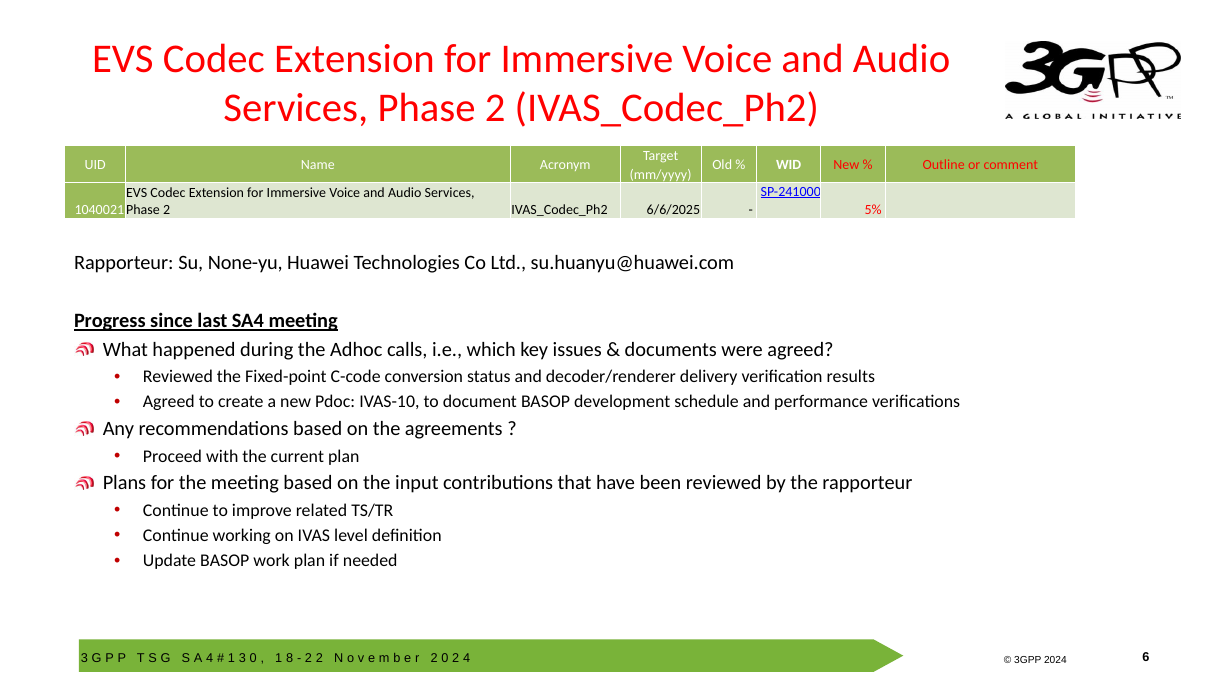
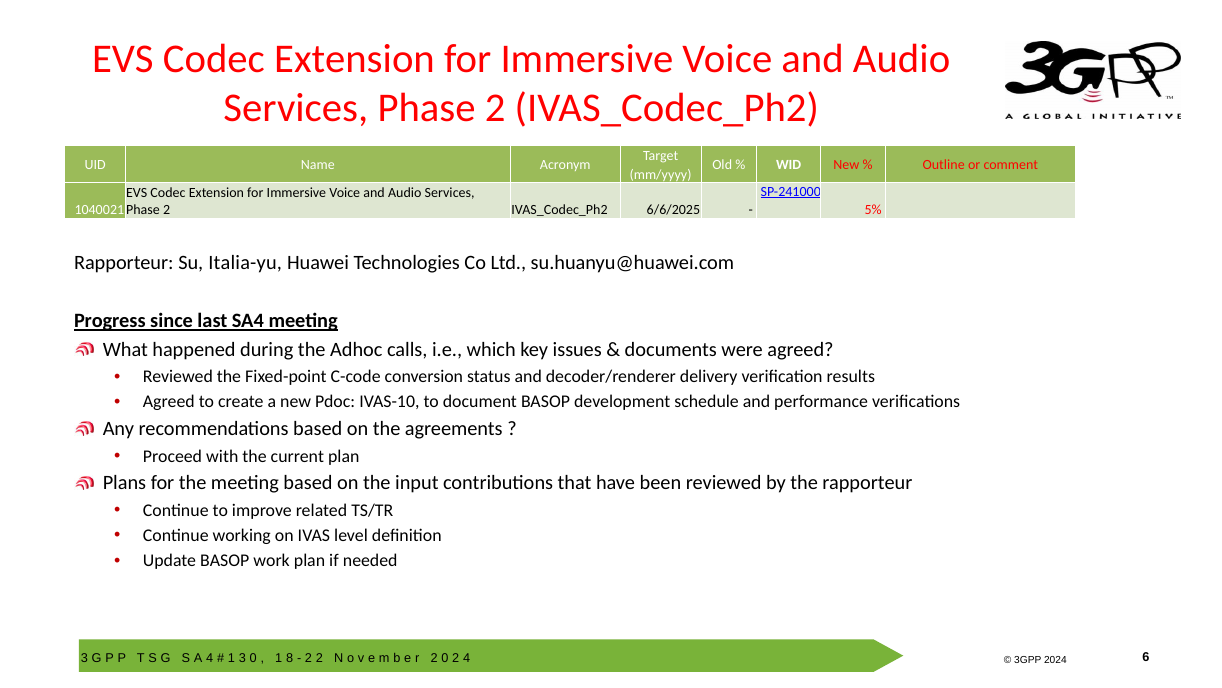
None-yu: None-yu -> Italia-yu
